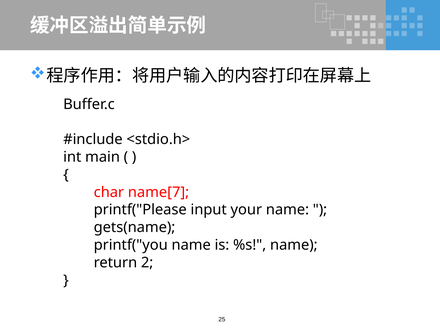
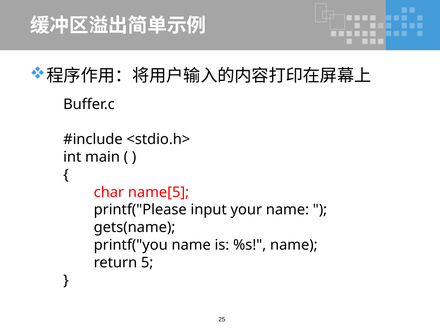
name[7: name[7 -> name[5
2: 2 -> 5
